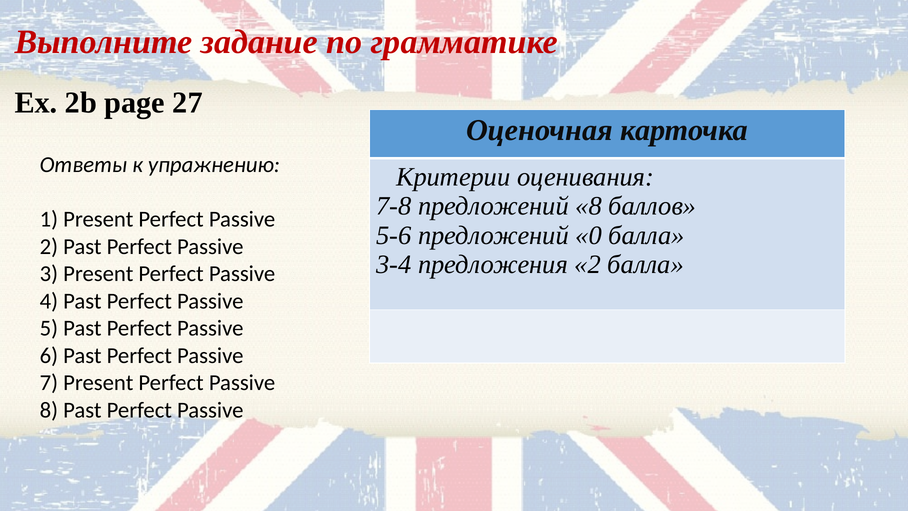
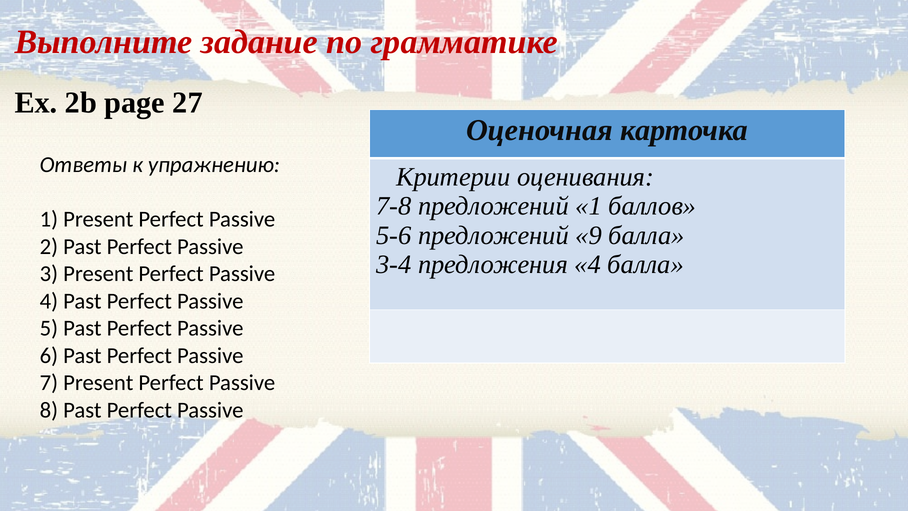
предложений 8: 8 -> 1
0: 0 -> 9
предложения 2: 2 -> 4
